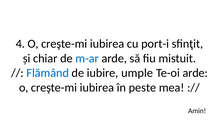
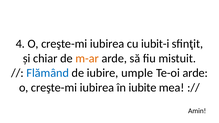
port-i: port-i -> iubit-i
m-ar colour: blue -> orange
peste: peste -> iubite
